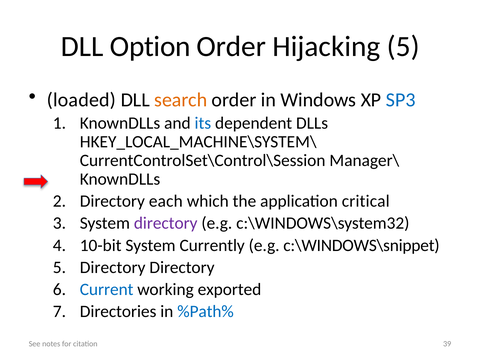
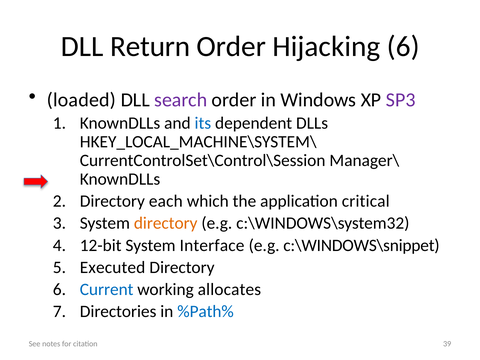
Option: Option -> Return
Hijacking 5: 5 -> 6
search colour: orange -> purple
SP3 colour: blue -> purple
directory at (166, 223) colour: purple -> orange
10-bit: 10-bit -> 12-bit
Currently: Currently -> Interface
Directory at (113, 267): Directory -> Executed
exported: exported -> allocates
